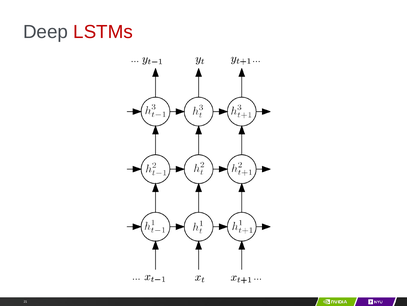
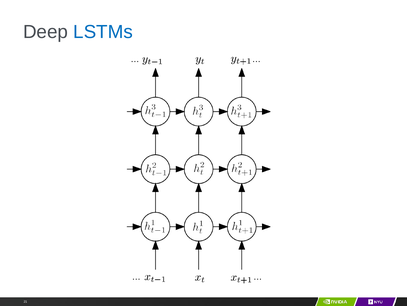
LSTMs colour: red -> blue
